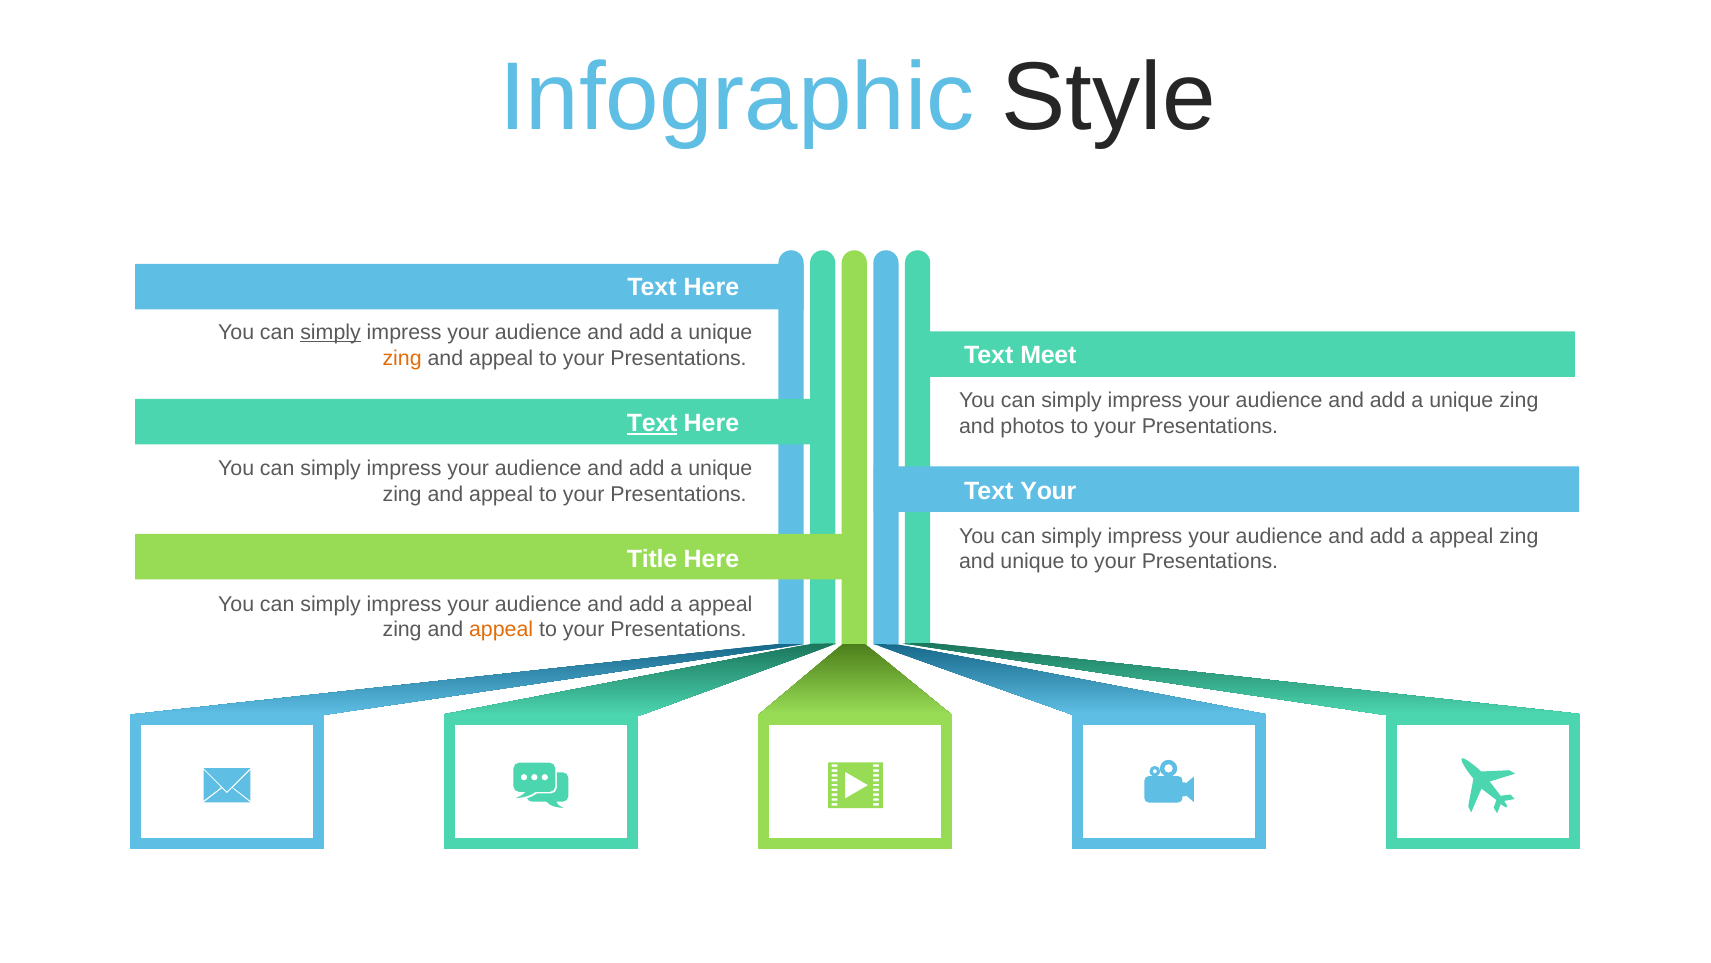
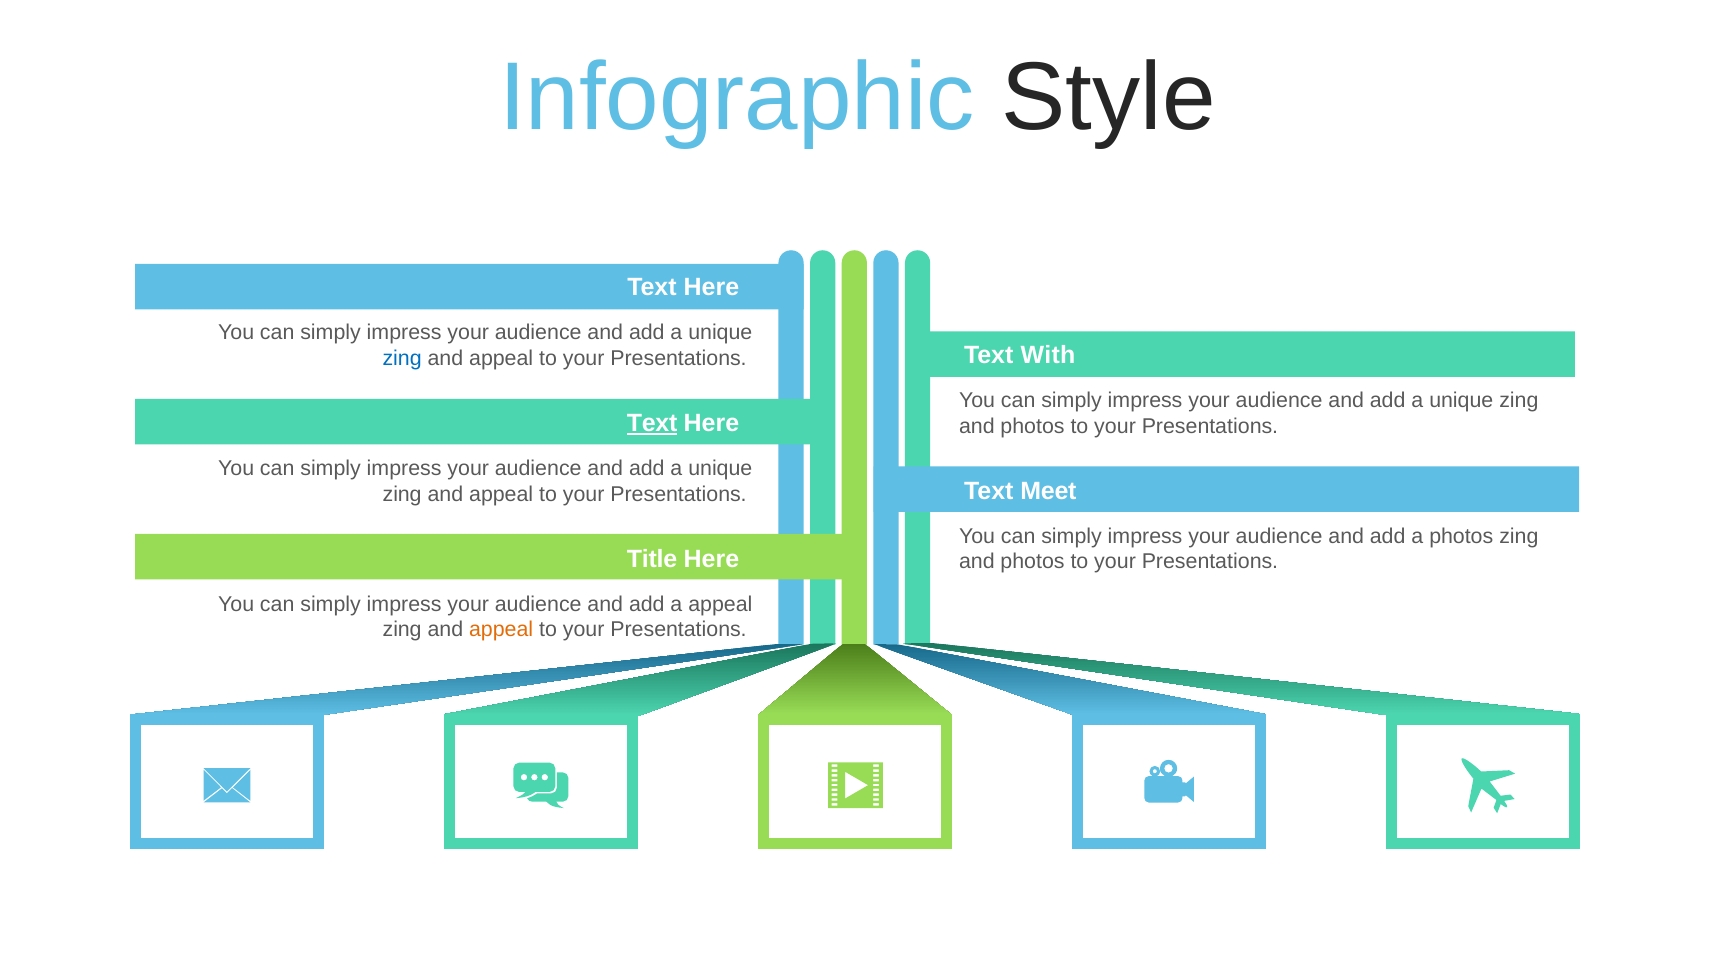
simply at (331, 332) underline: present -> none
Meet: Meet -> With
zing at (402, 358) colour: orange -> blue
Text Your: Your -> Meet
appeal at (1461, 536): appeal -> photos
unique at (1033, 562): unique -> photos
